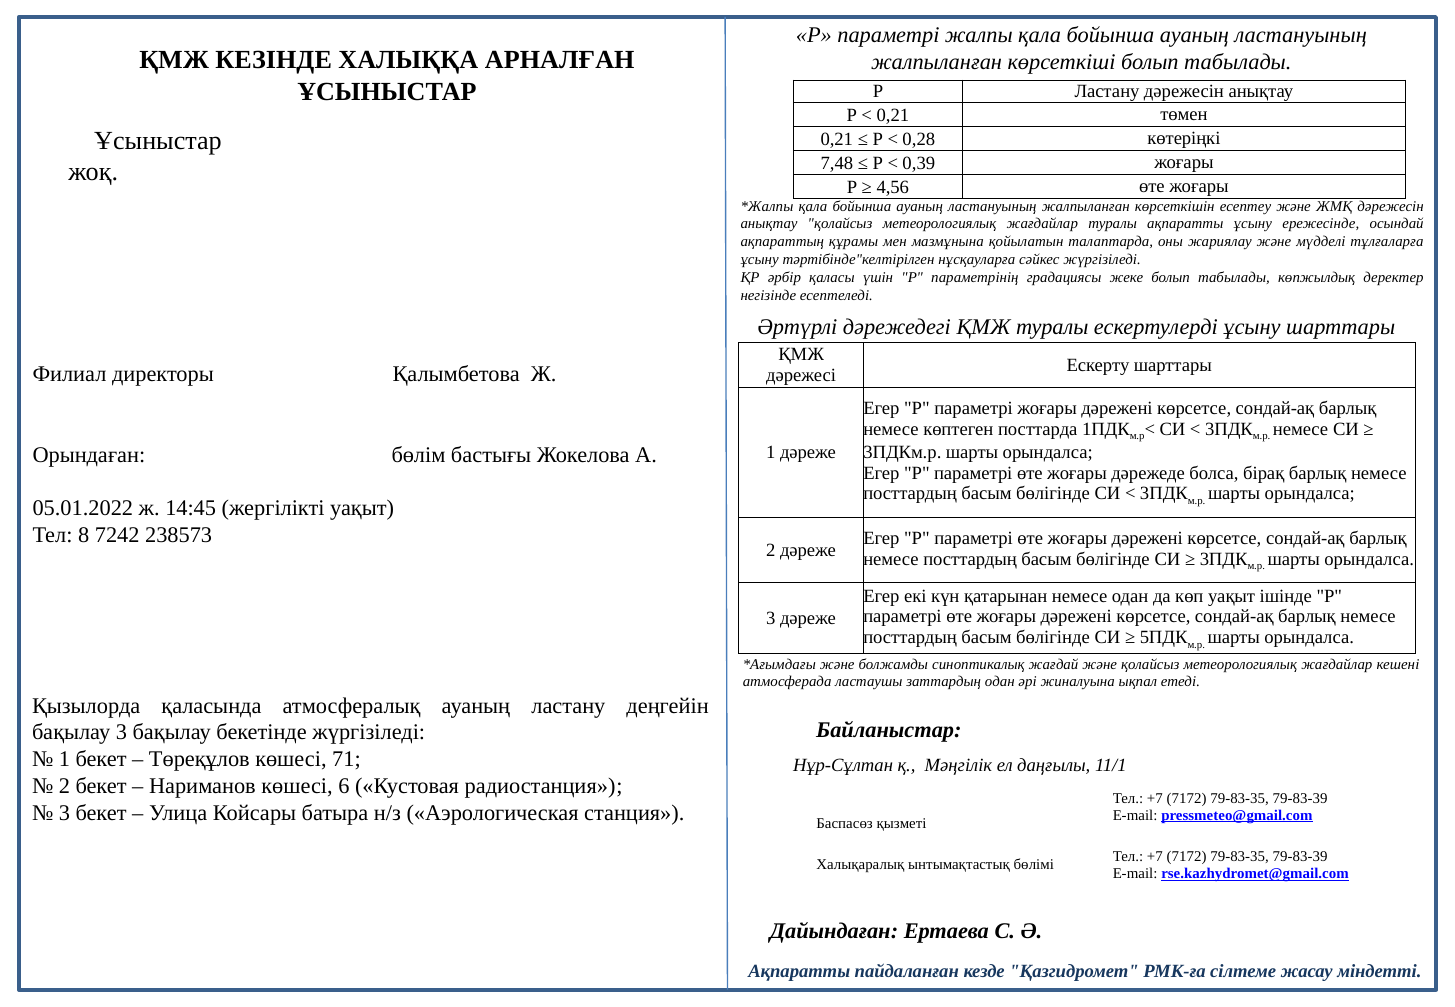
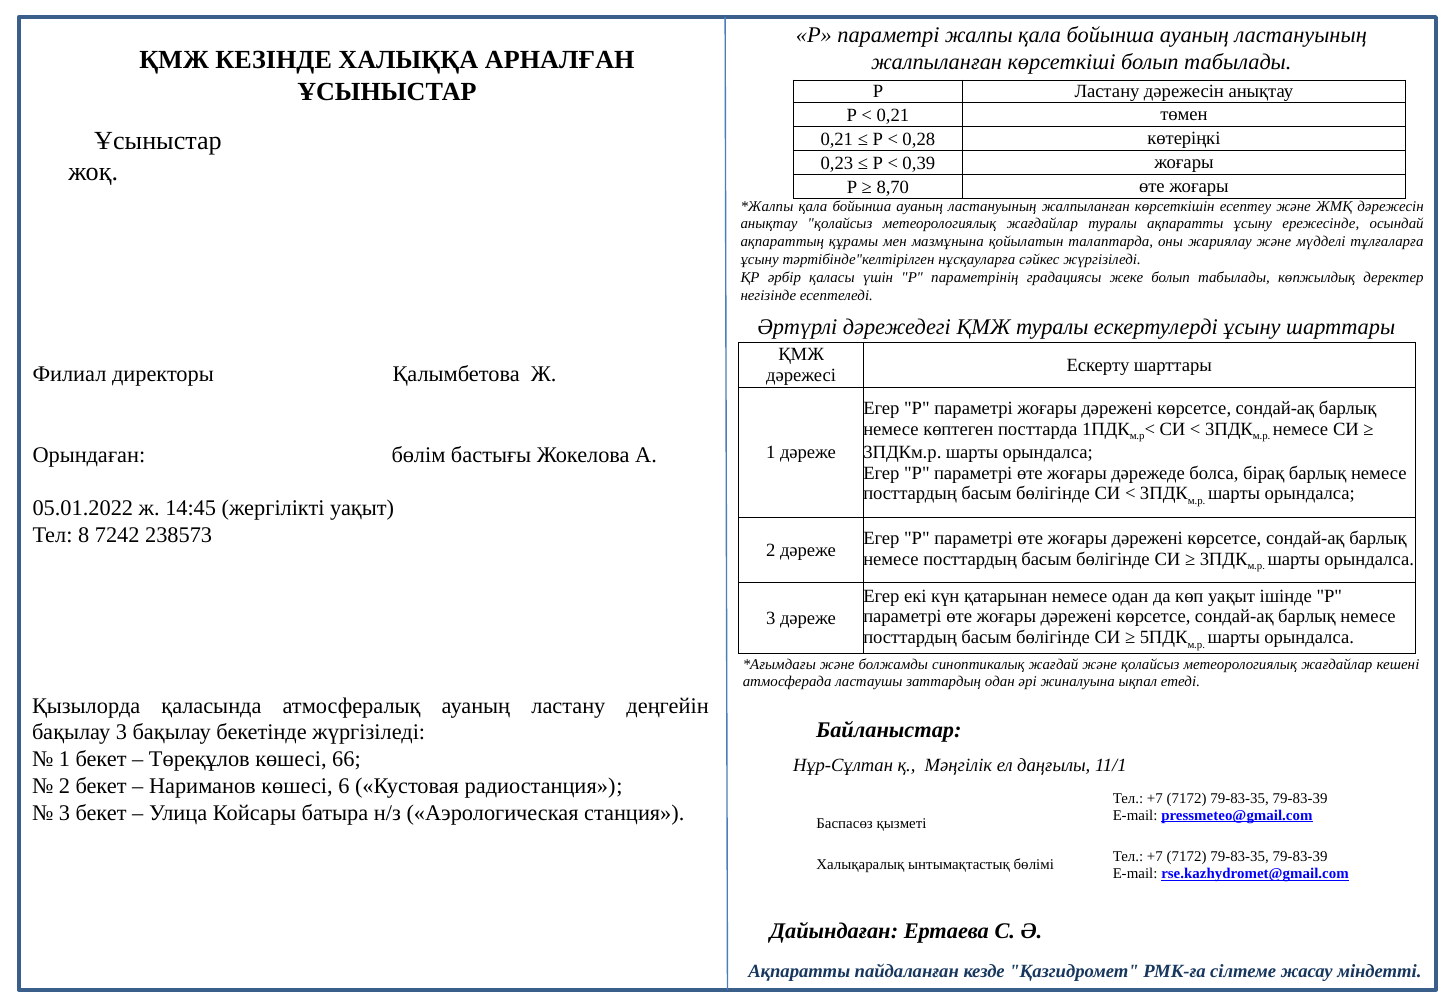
7,48: 7,48 -> 0,23
4,56: 4,56 -> 8,70
71: 71 -> 66
